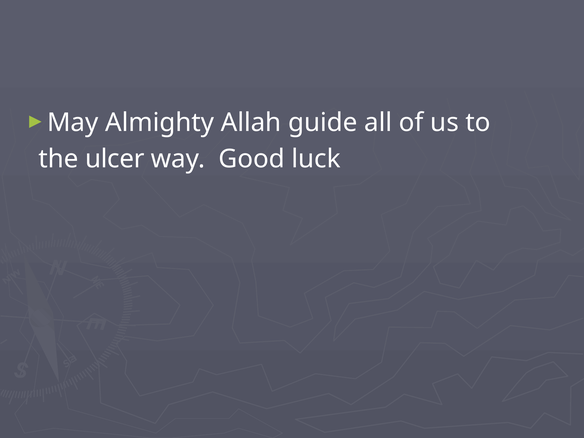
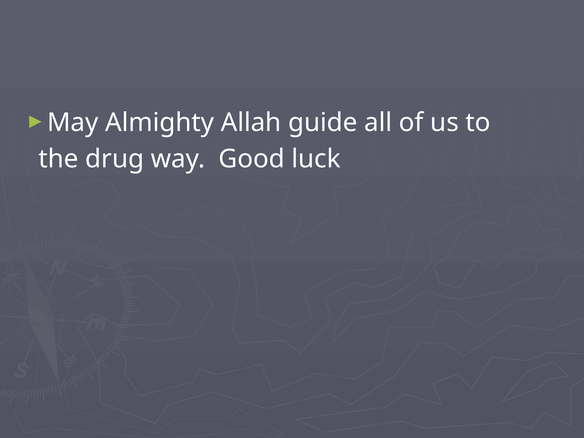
ulcer: ulcer -> drug
